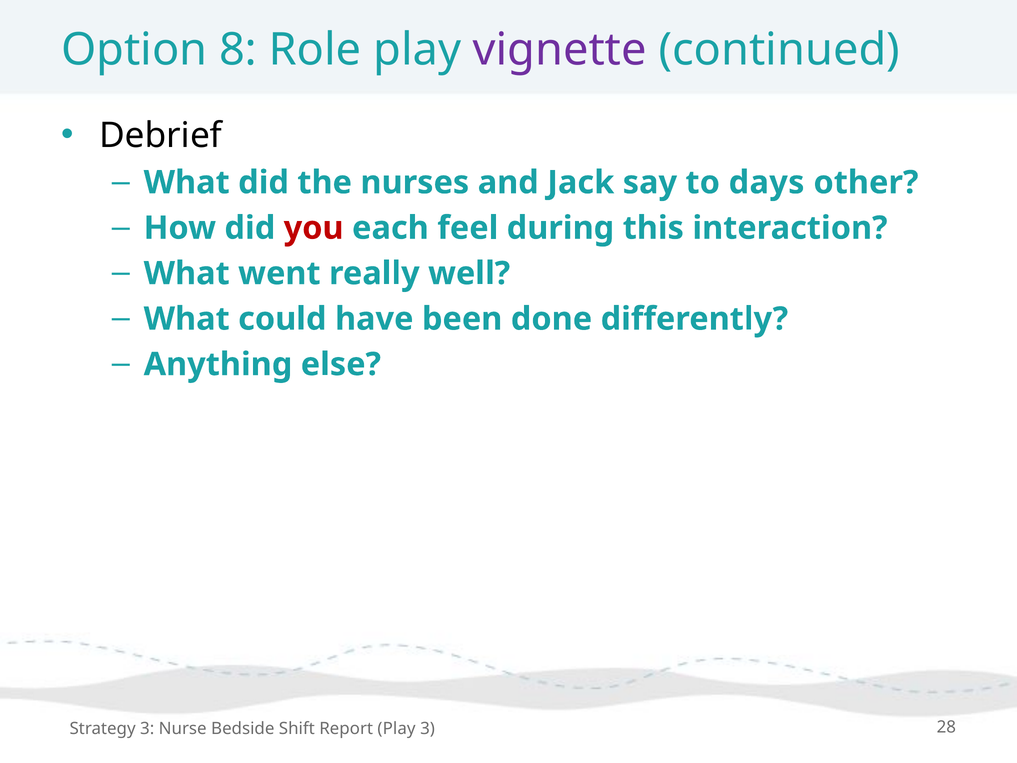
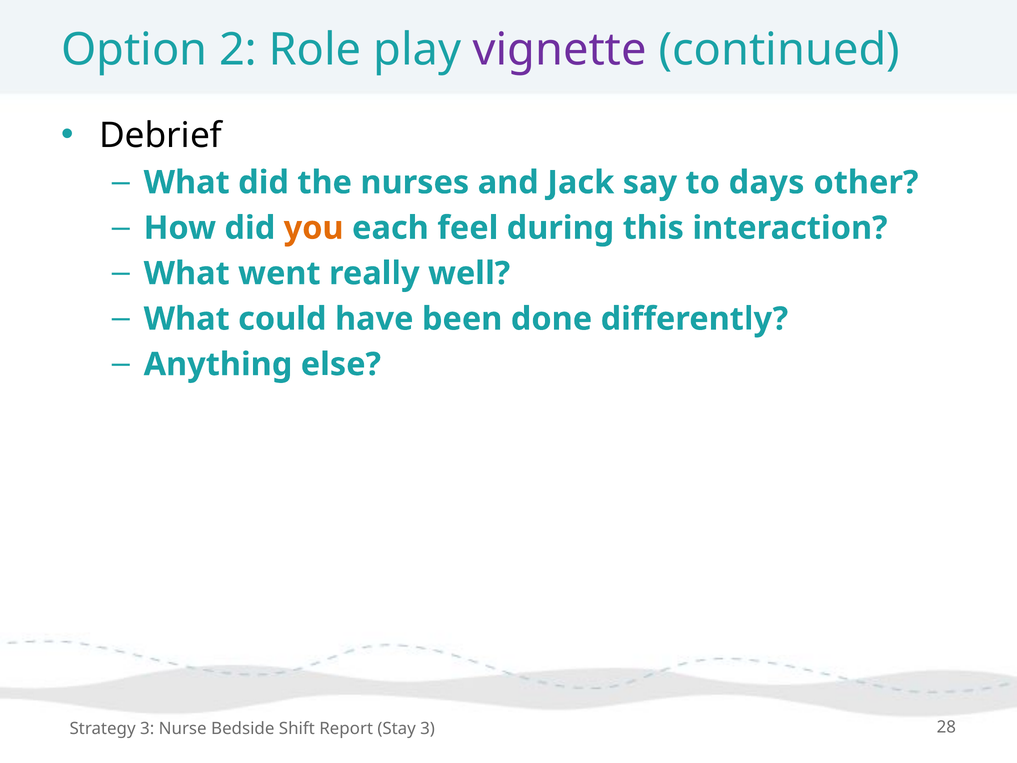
8: 8 -> 2
you colour: red -> orange
Report Play: Play -> Stay
